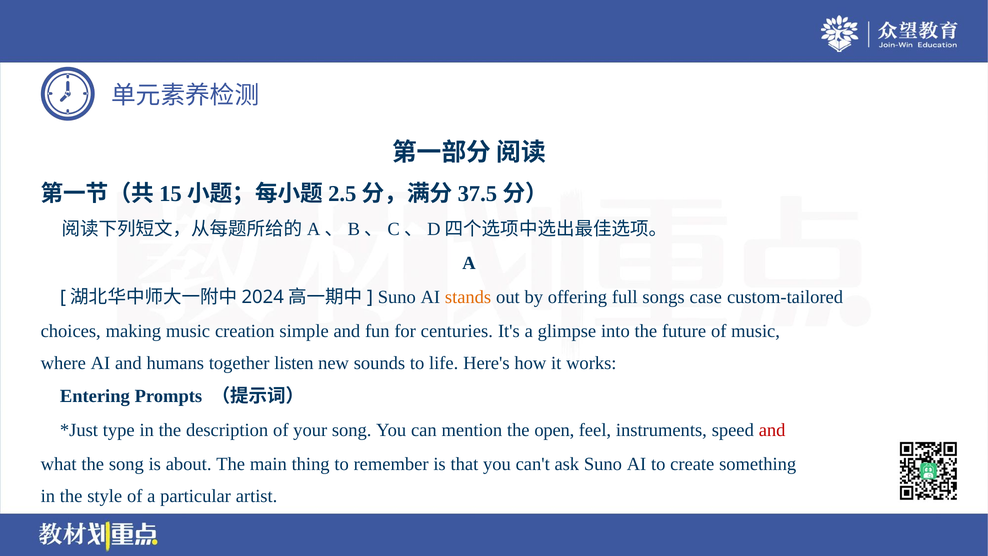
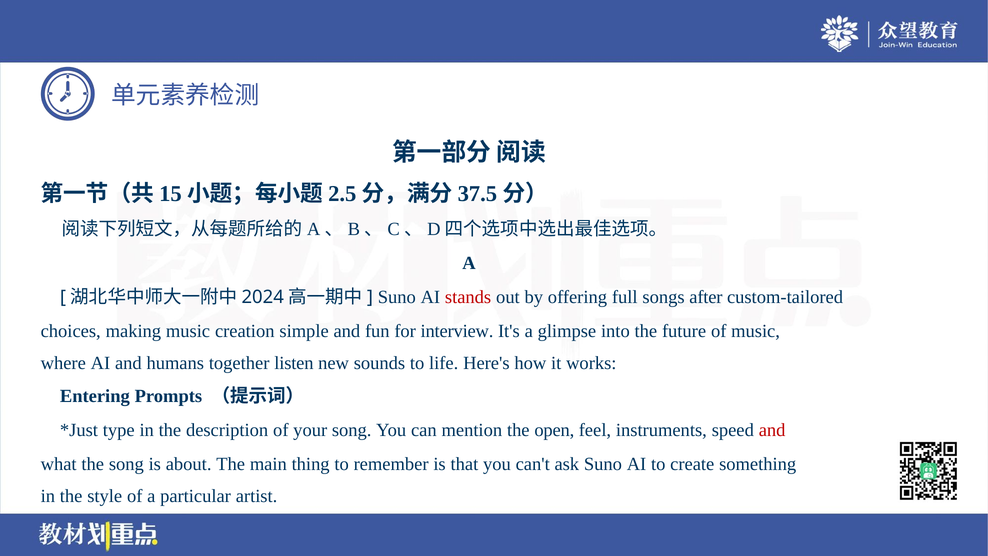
stands colour: orange -> red
case: case -> after
centuries: centuries -> interview
